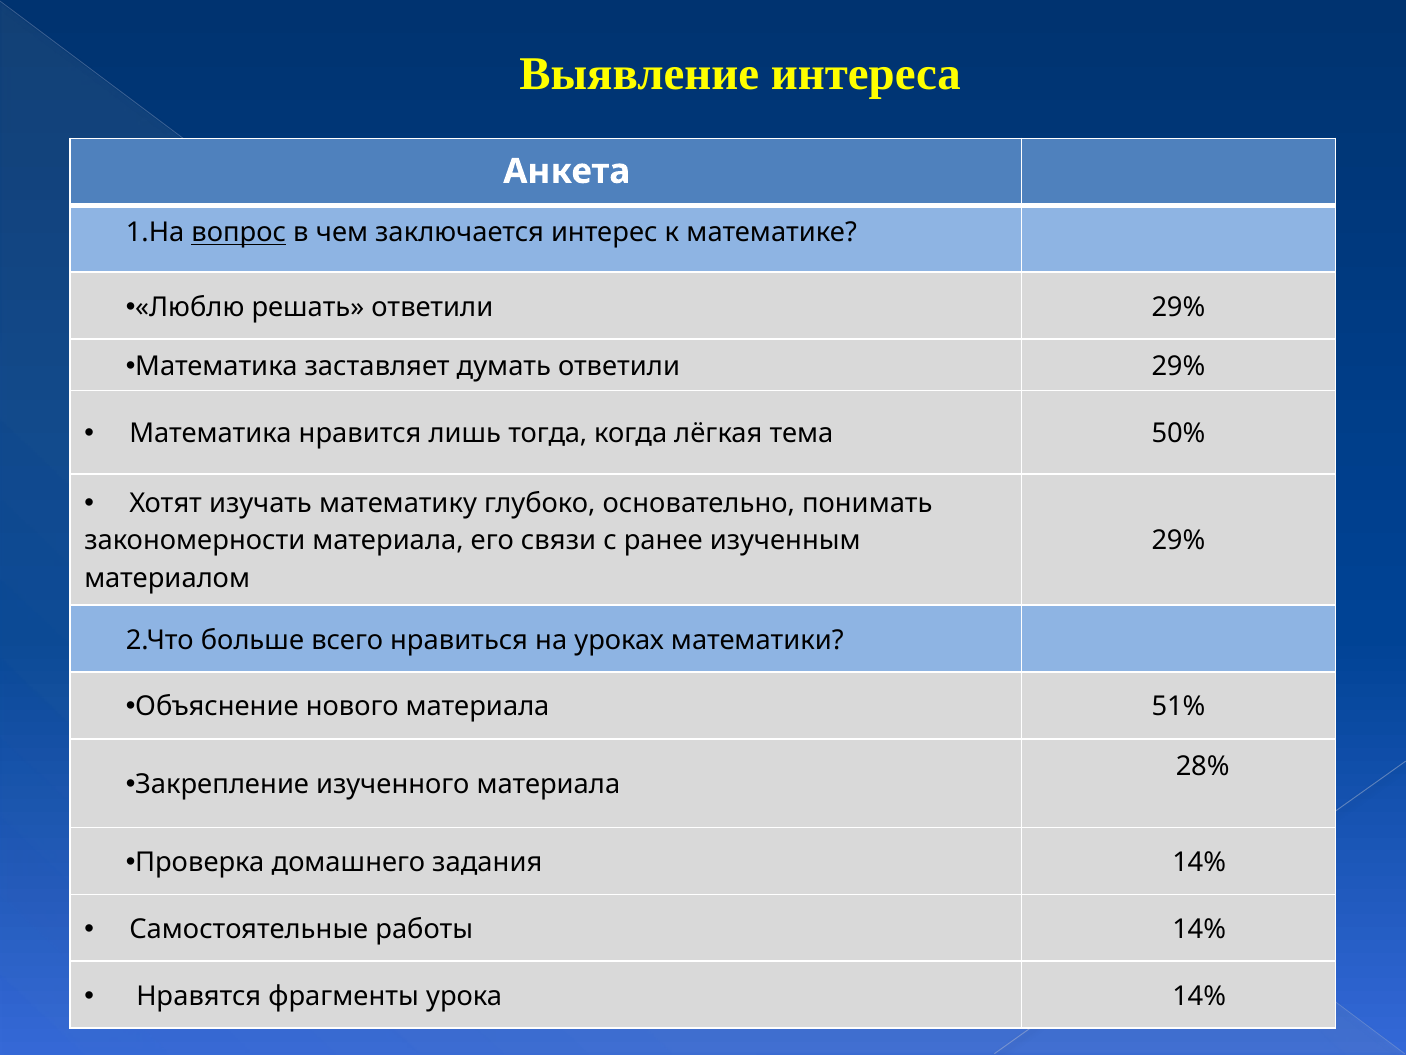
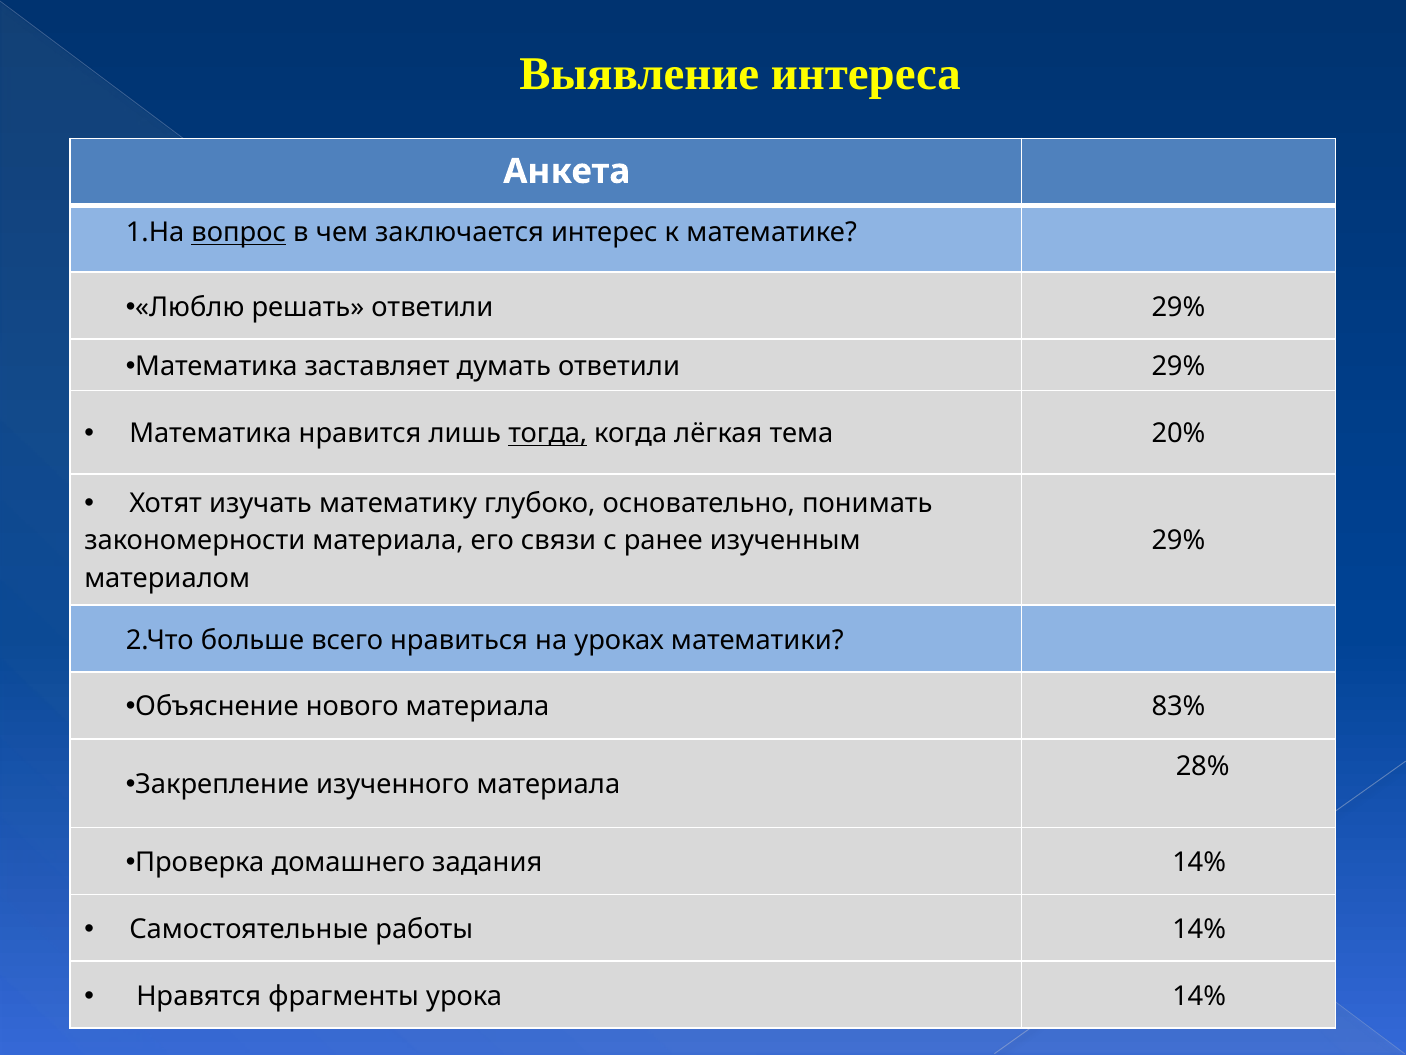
тогда underline: none -> present
50%: 50% -> 20%
51%: 51% -> 83%
